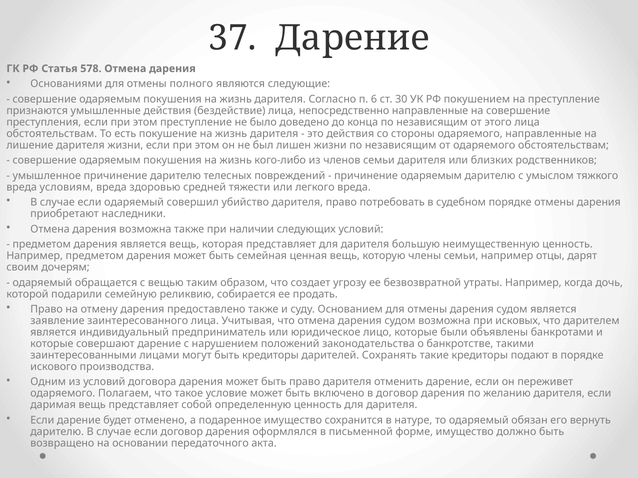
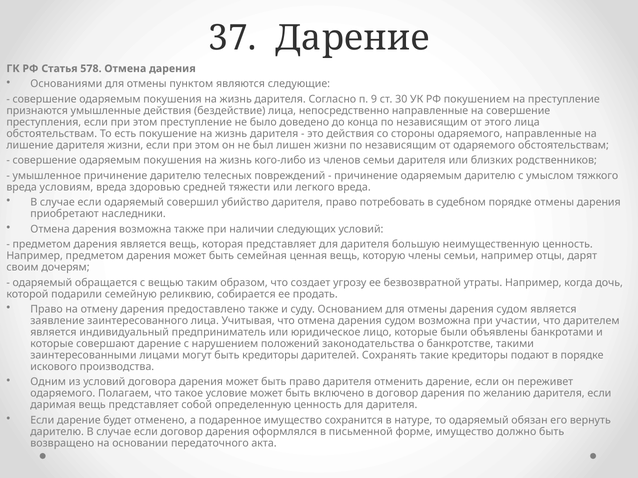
полного: полного -> пунктом
6: 6 -> 9
исковых: исковых -> участии
